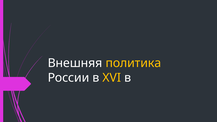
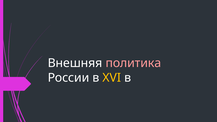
политика colour: yellow -> pink
